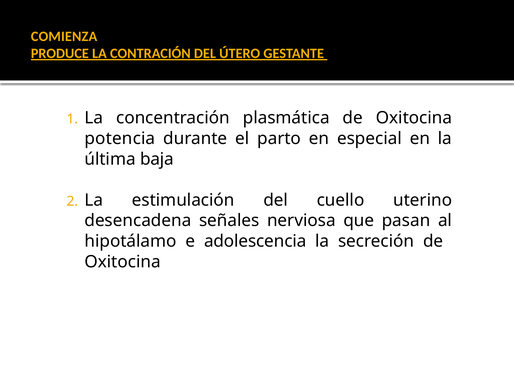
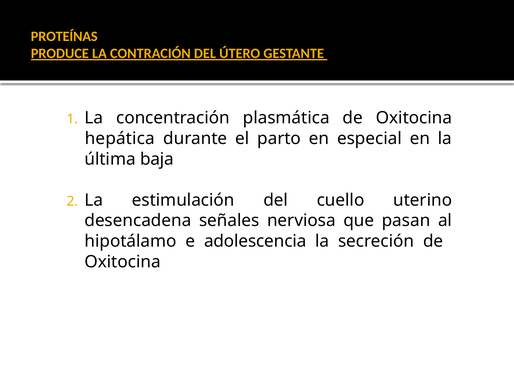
COMIENZA: COMIENZA -> PROTEÍNAS
potencia: potencia -> hepática
